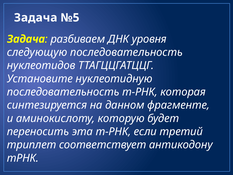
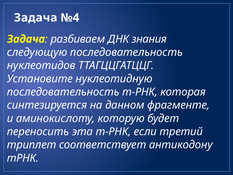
№5: №5 -> №4
уровня: уровня -> знания
